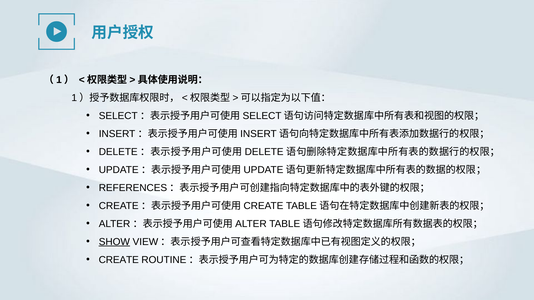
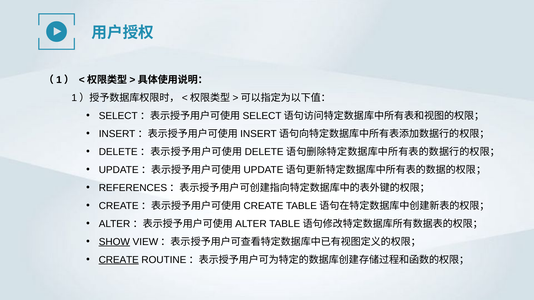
CREATE underline: none -> present
